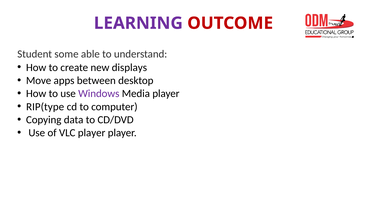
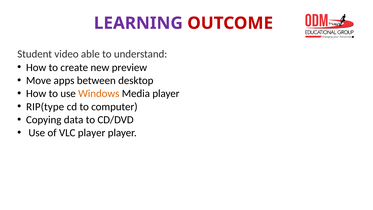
some: some -> video
displays: displays -> preview
Windows colour: purple -> orange
